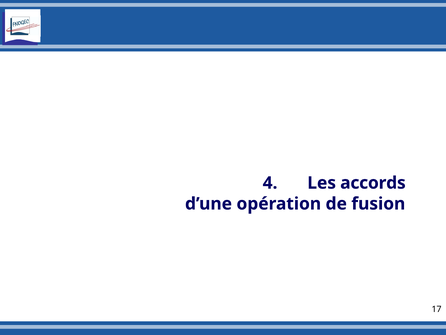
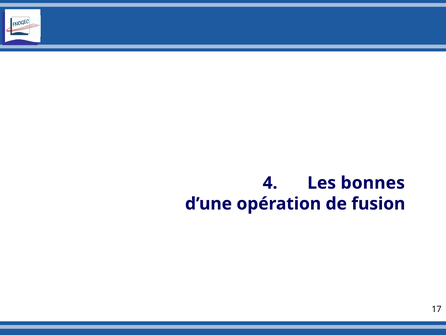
accords: accords -> bonnes
